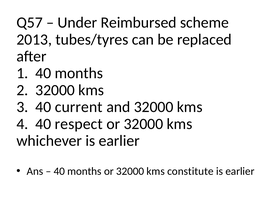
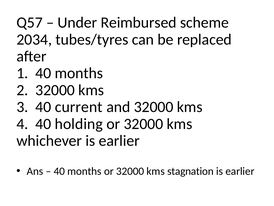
2013: 2013 -> 2034
respect: respect -> holding
constitute: constitute -> stagnation
